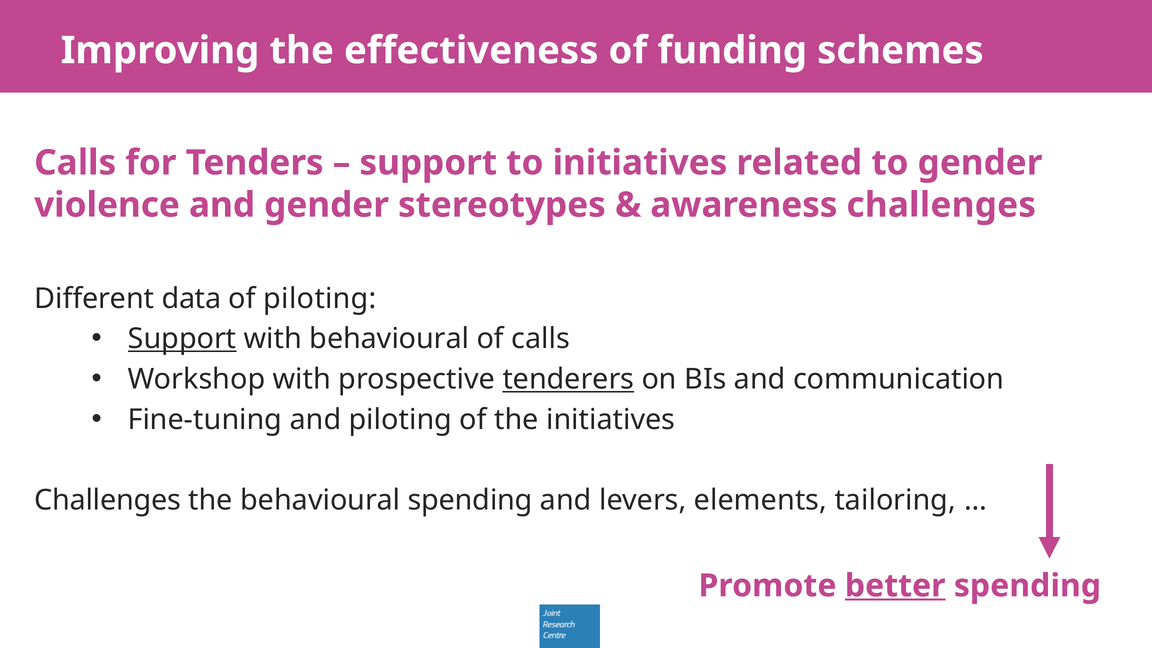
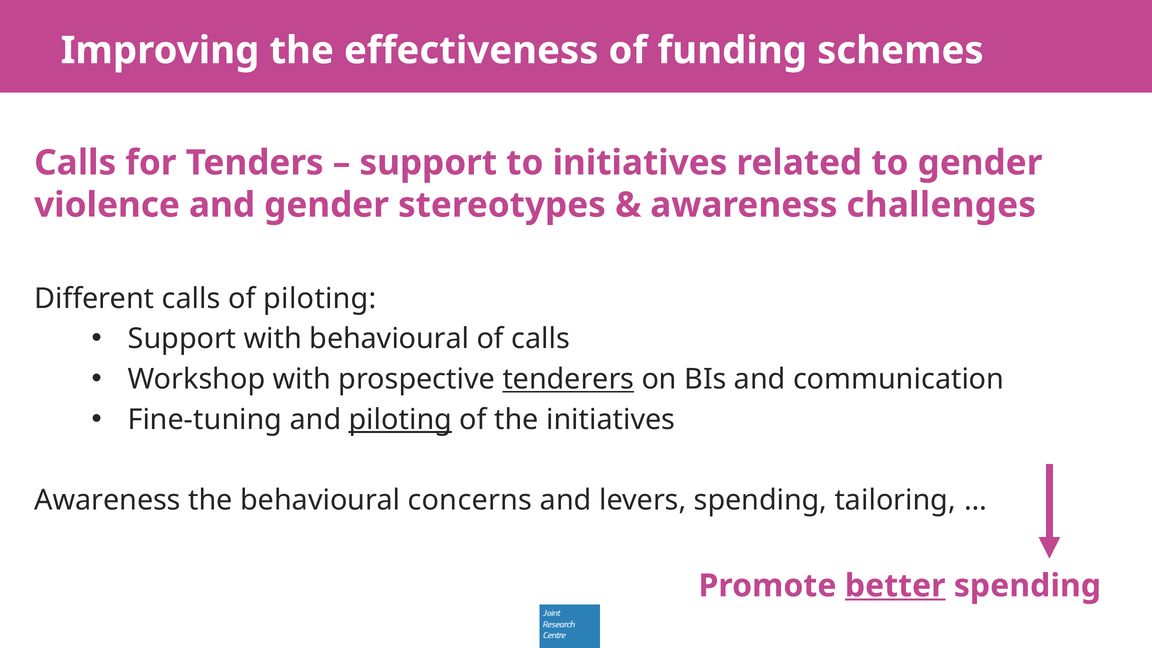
Different data: data -> calls
Support at (182, 339) underline: present -> none
piloting at (400, 420) underline: none -> present
Challenges at (108, 500): Challenges -> Awareness
behavioural spending: spending -> concerns
levers elements: elements -> spending
